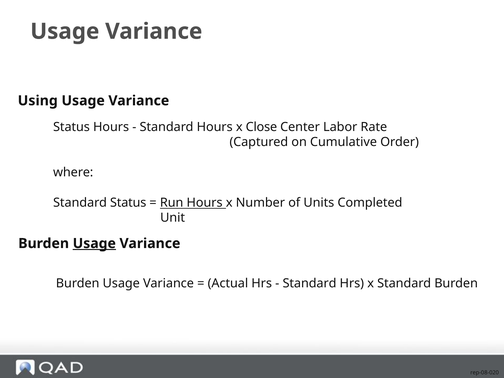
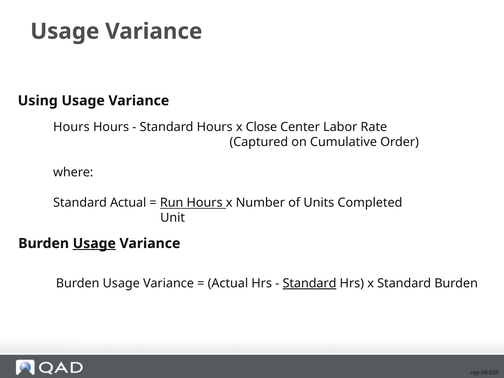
Status at (71, 127): Status -> Hours
Standard Status: Status -> Actual
Standard at (310, 283) underline: none -> present
